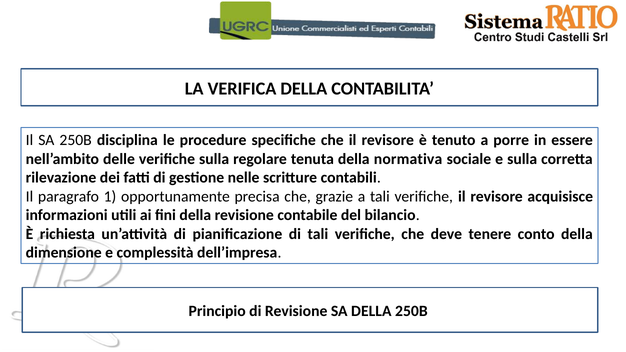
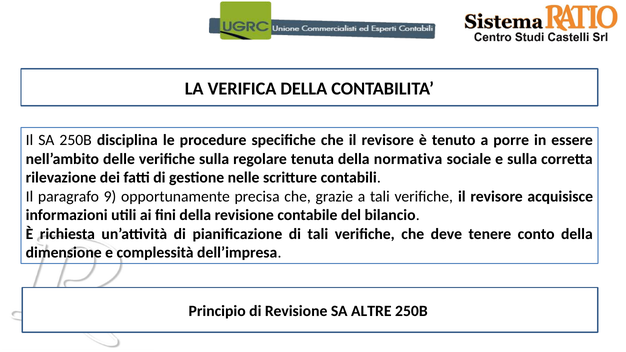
1: 1 -> 9
SA DELLA: DELLA -> ALTRE
